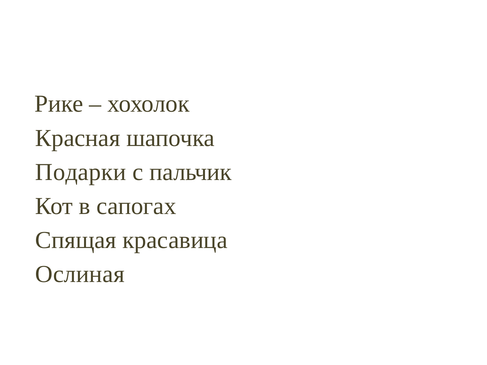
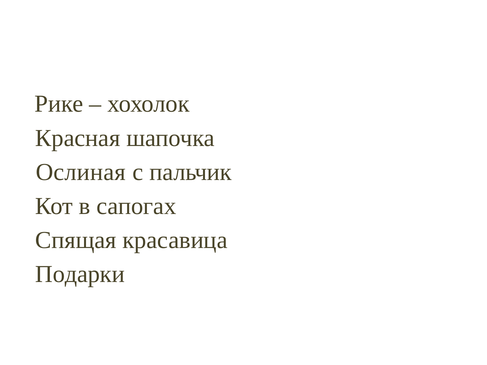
Подарки: Подарки -> Ослиная
Ослиная: Ослиная -> Подарки
